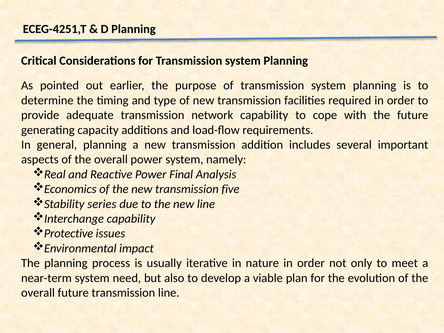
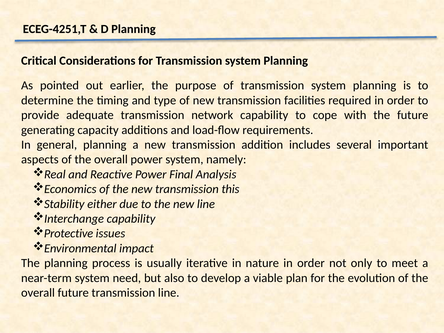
five: five -> this
series: series -> either
